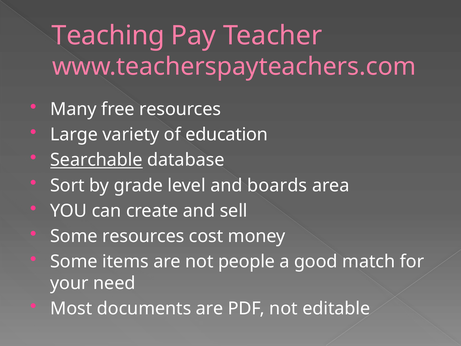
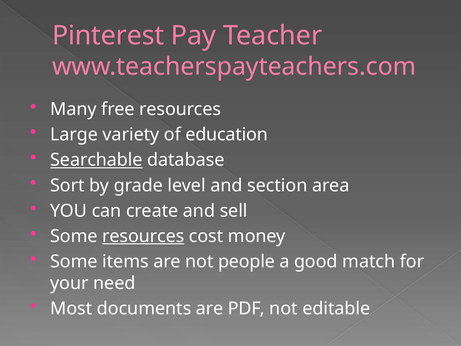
Teaching: Teaching -> Pinterest
boards: boards -> section
resources at (143, 236) underline: none -> present
